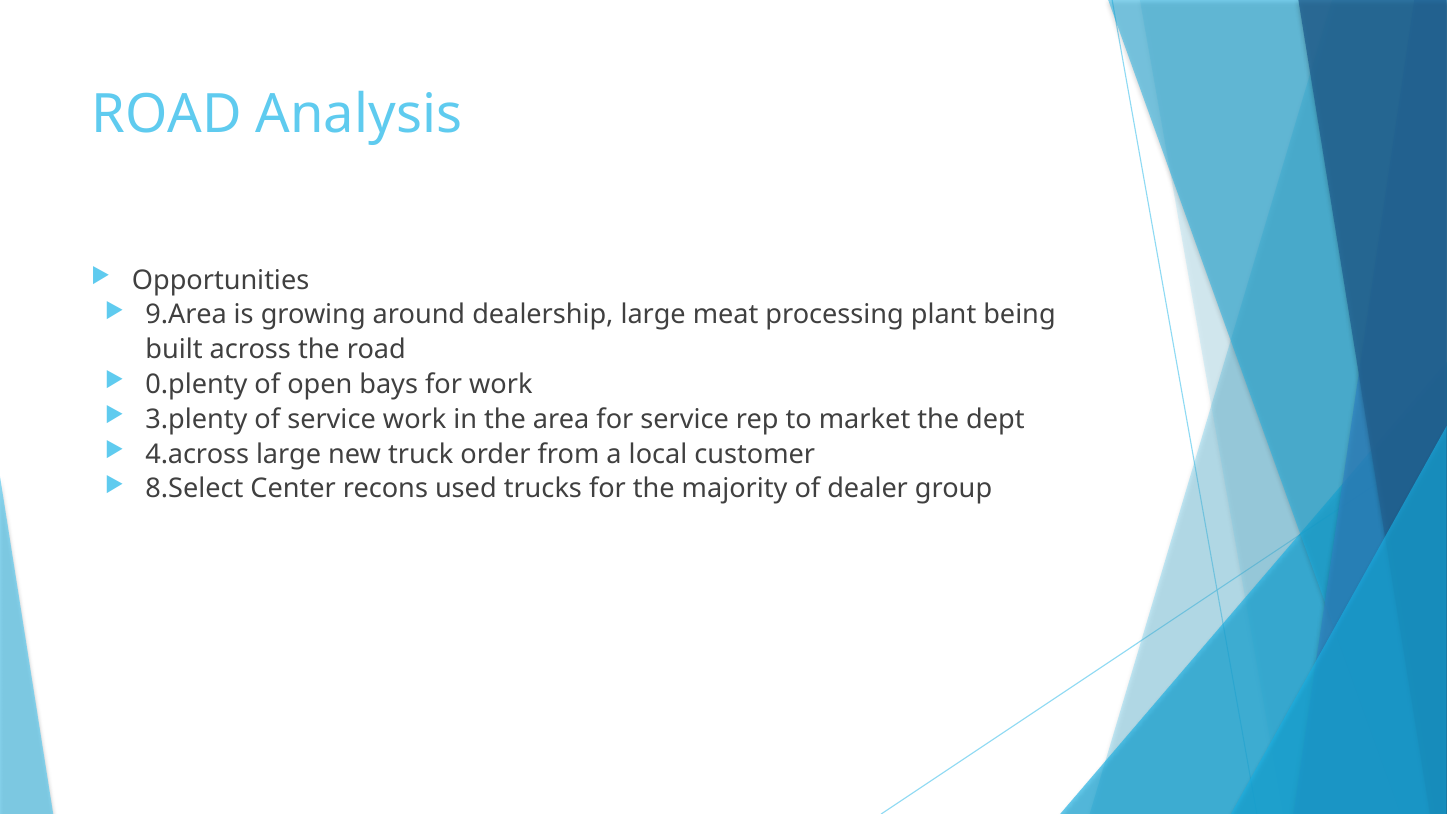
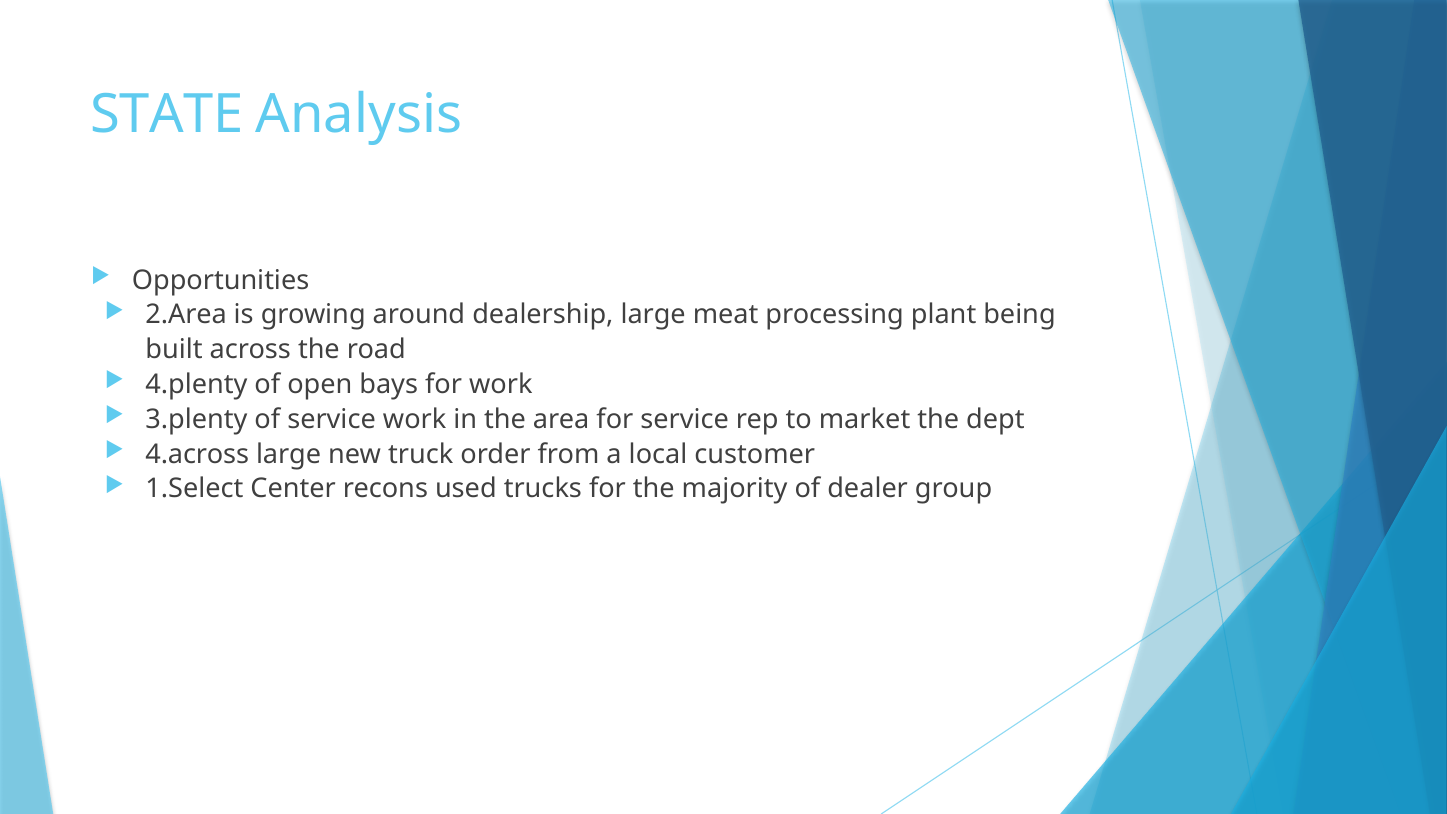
ROAD at (166, 114): ROAD -> STATE
9.Area: 9.Area -> 2.Area
0.plenty: 0.plenty -> 4.plenty
8.Select: 8.Select -> 1.Select
